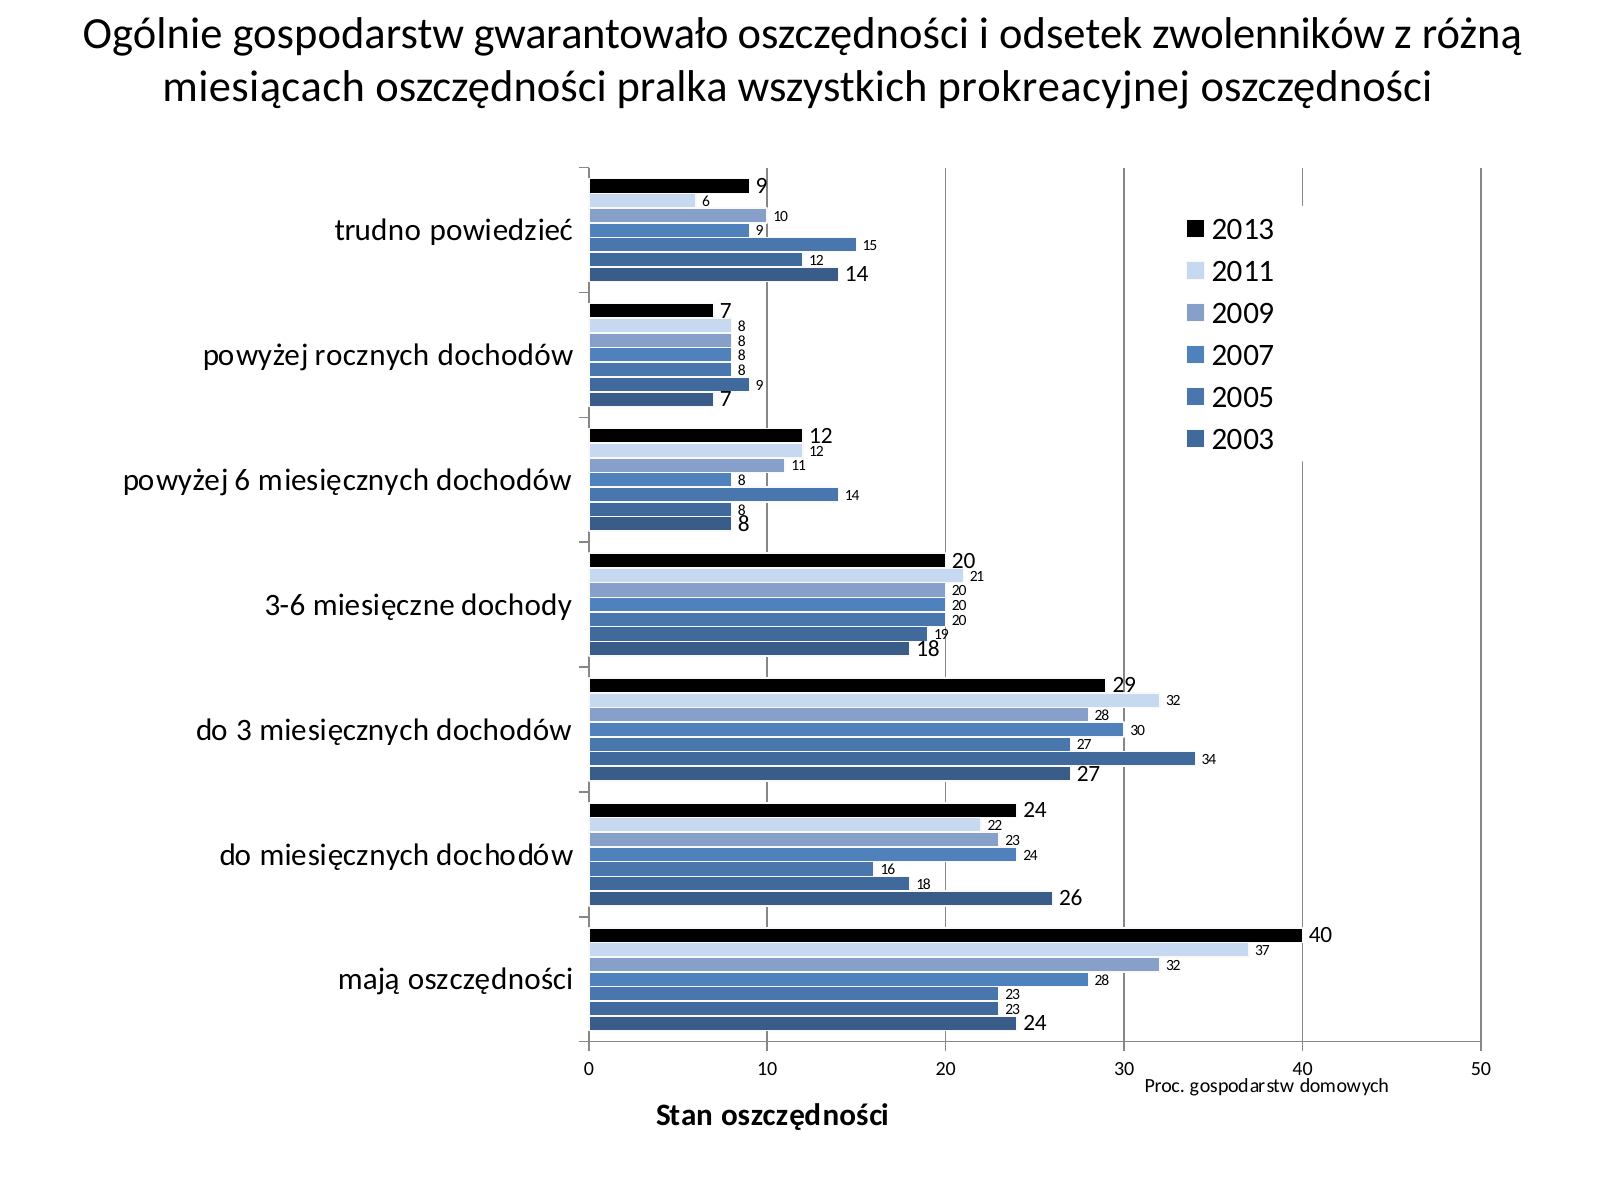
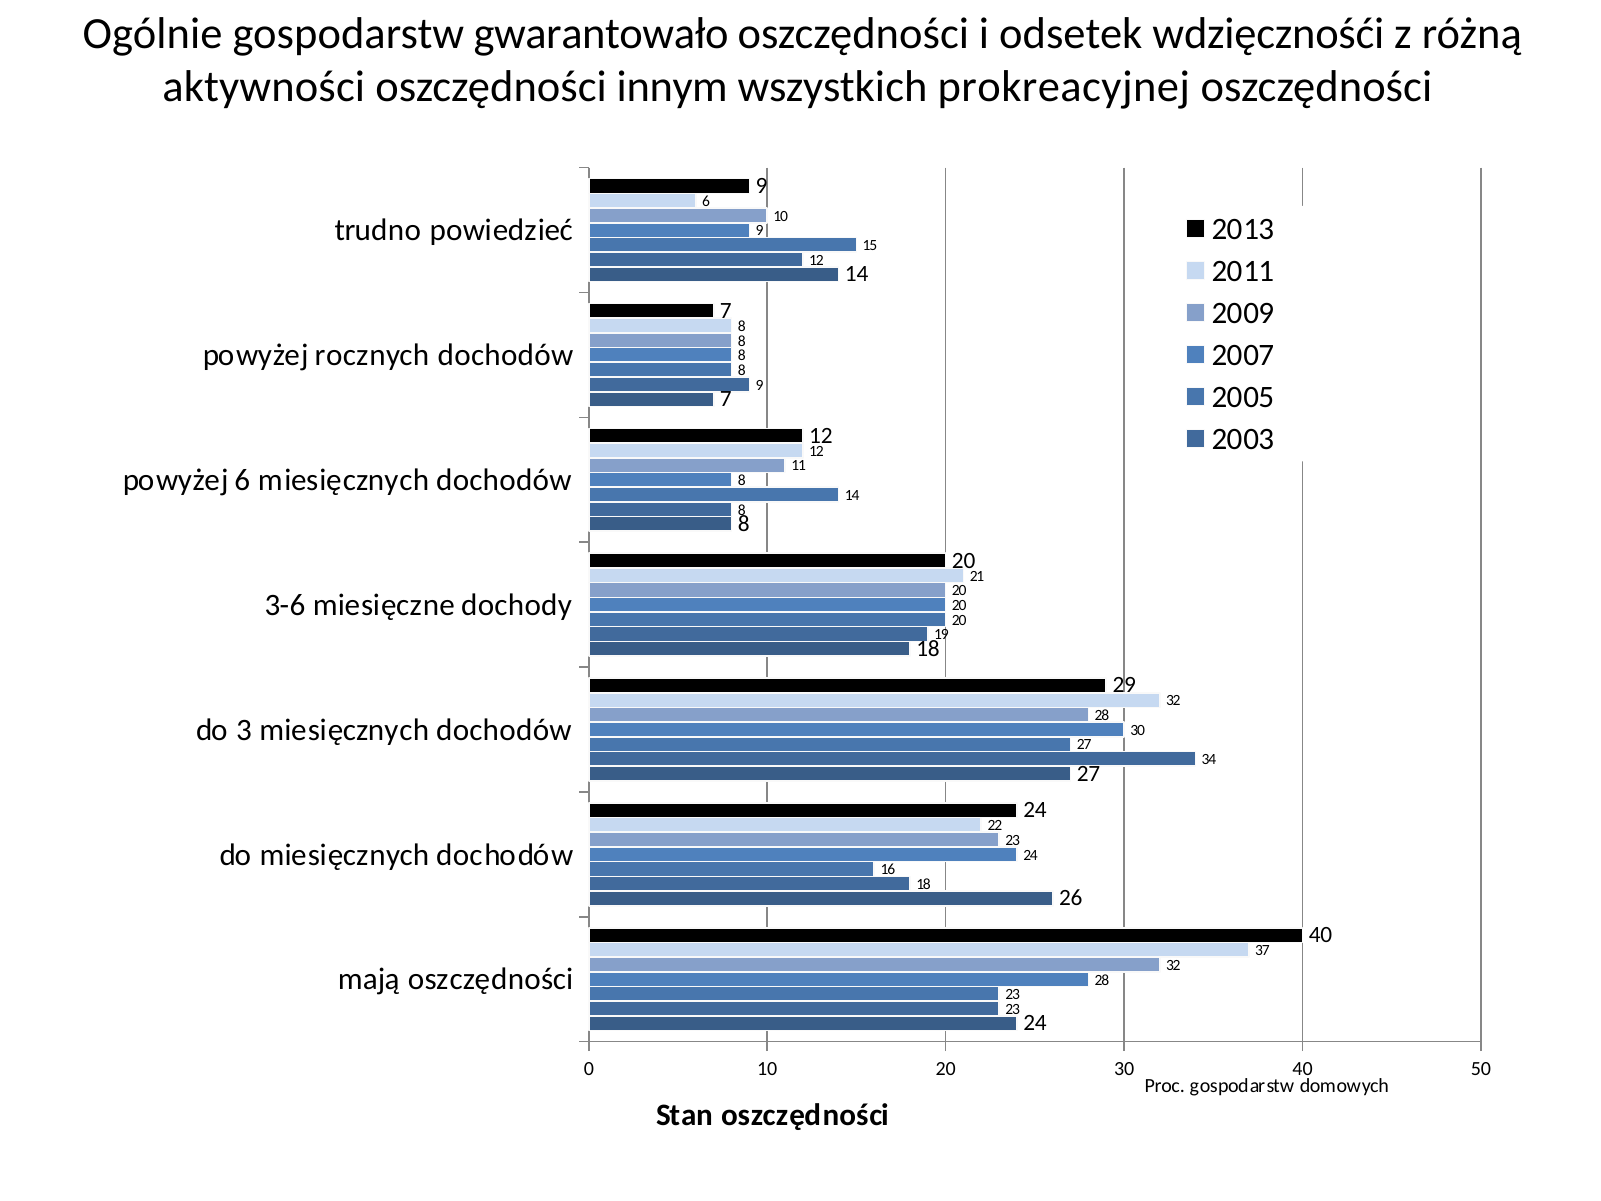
zwolenników: zwolenników -> wdzięcznośći
miesiącach: miesiącach -> aktywności
pralka: pralka -> innym
